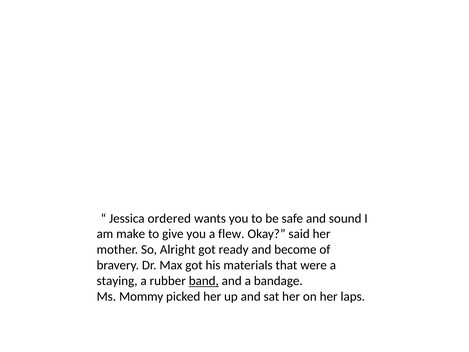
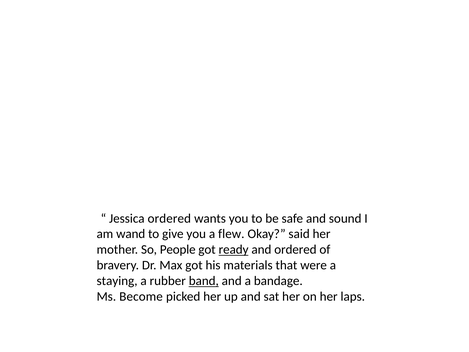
make: make -> wand
Alright: Alright -> People
ready underline: none -> present
and become: become -> ordered
Mommy: Mommy -> Become
